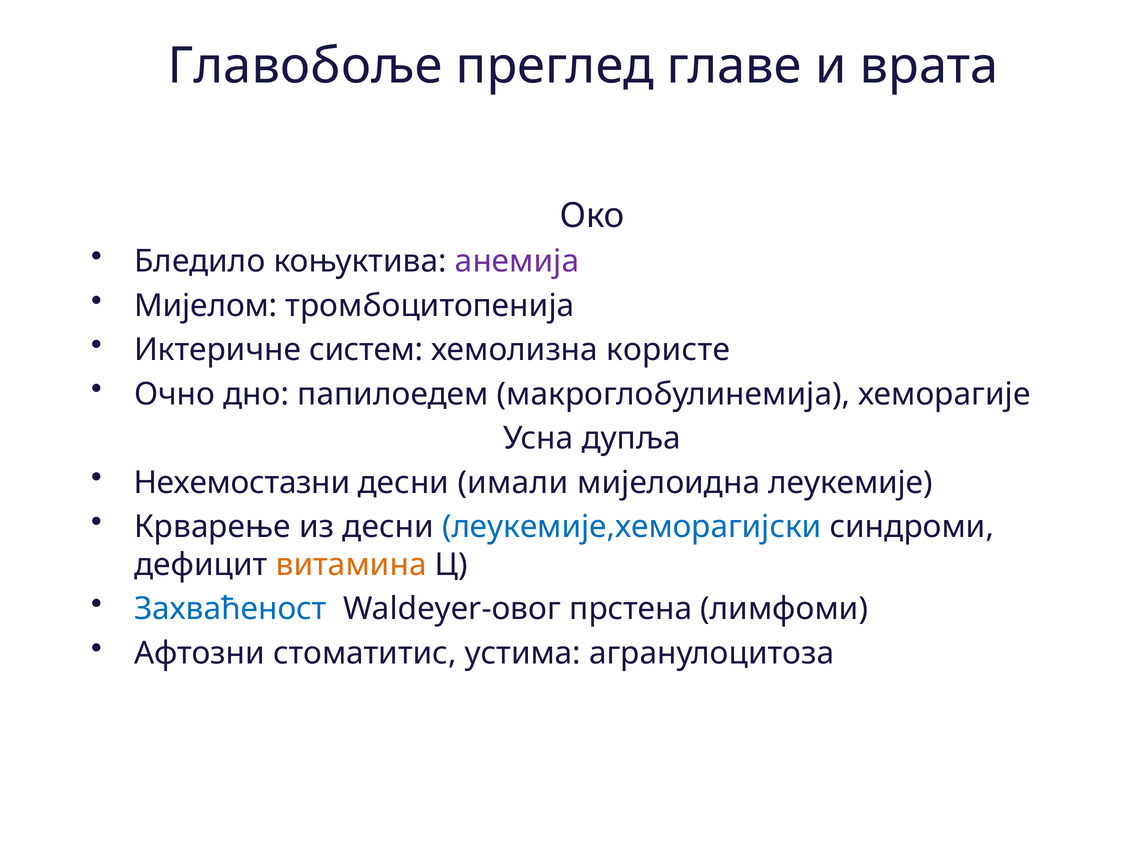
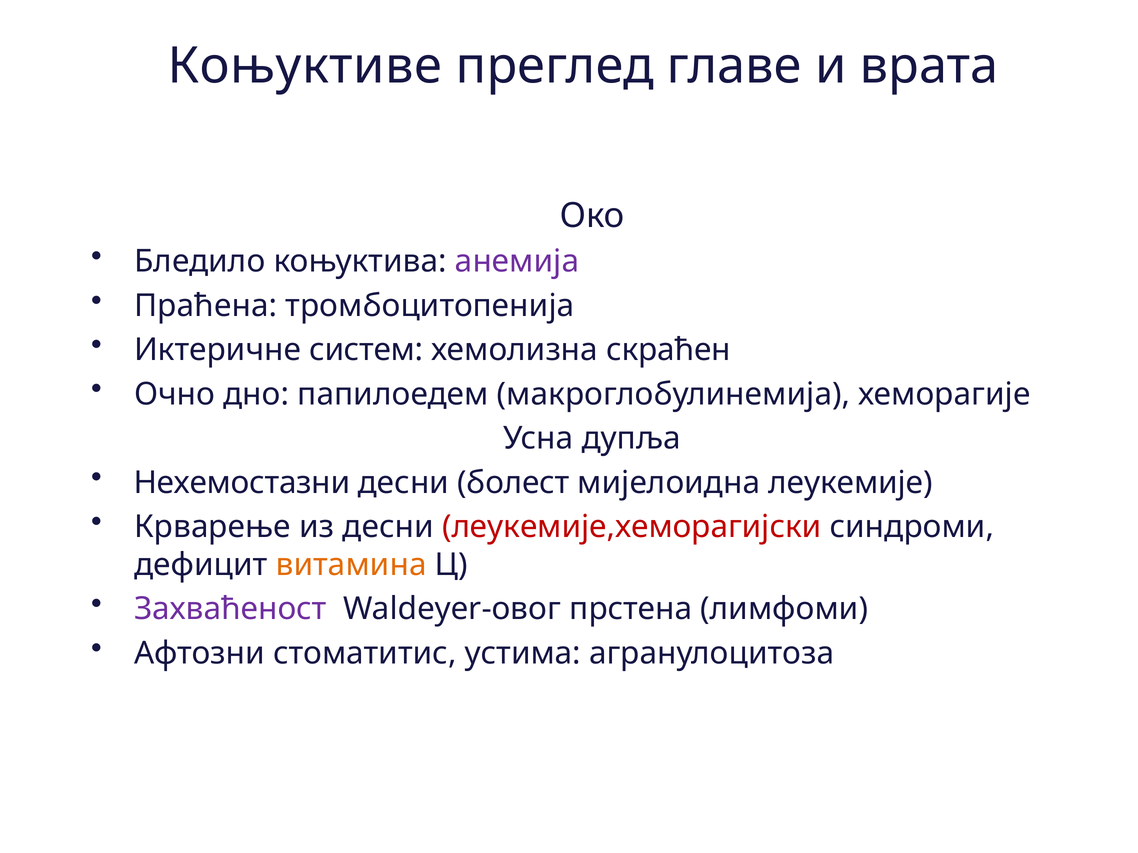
Главобоље: Главобоље -> Коњуктиве
Мијелом: Мијелом -> Праћена
користе: користе -> скраћен
имали: имали -> бoлест
леукемије,хеморагијски colour: blue -> red
Захваћеност colour: blue -> purple
